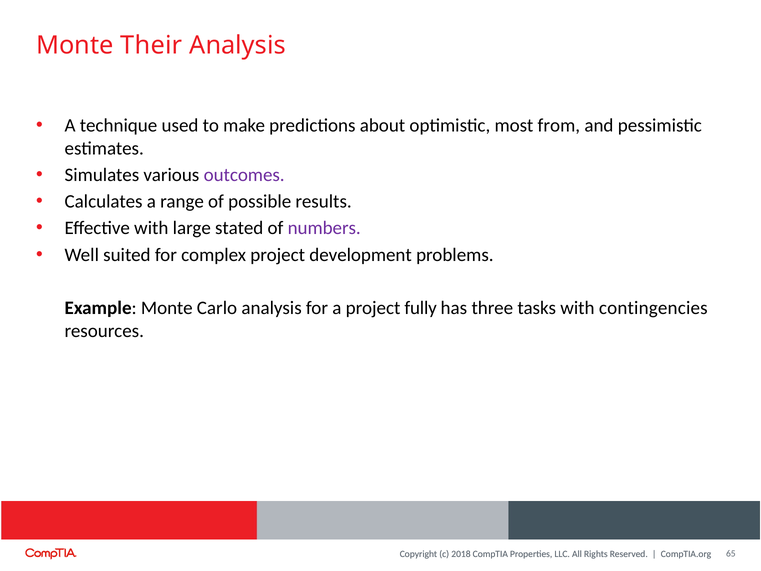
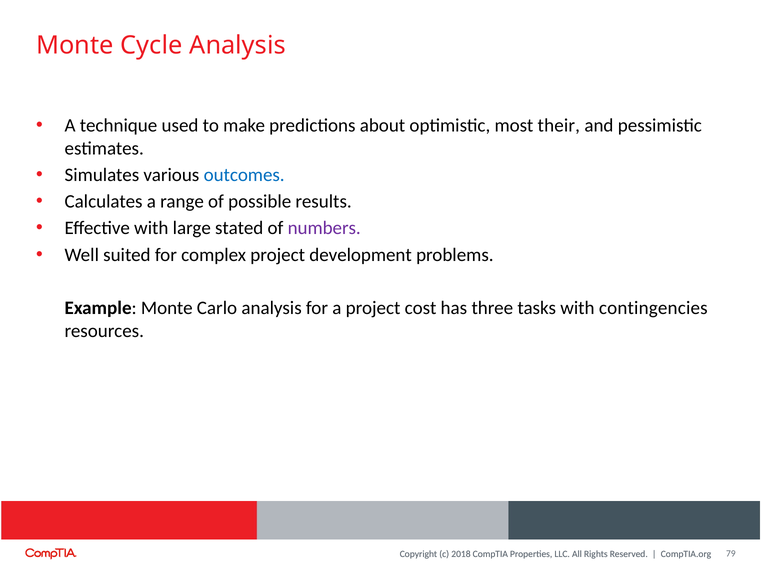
Their: Their -> Cycle
from: from -> their
outcomes colour: purple -> blue
fully: fully -> cost
65: 65 -> 79
